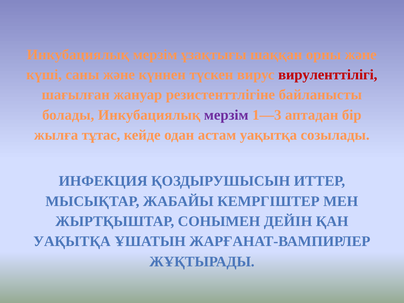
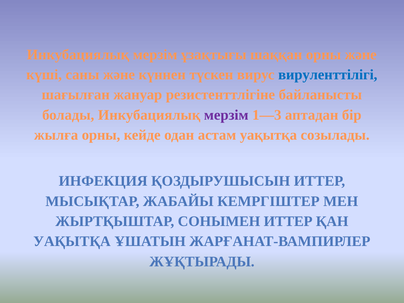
вируленттілігі colour: red -> blue
жылға тұтас: тұтас -> орны
СОНЫМЕН ДЕЙІН: ДЕЙІН -> ИТТЕР
